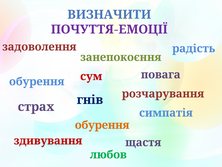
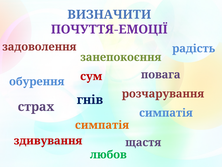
обурення at (102, 125): обурення -> симпатія
